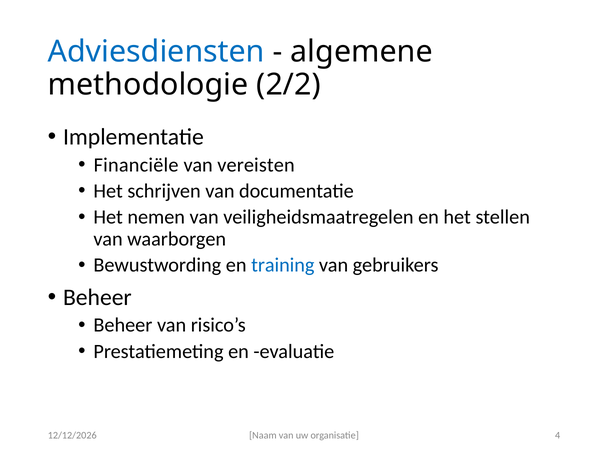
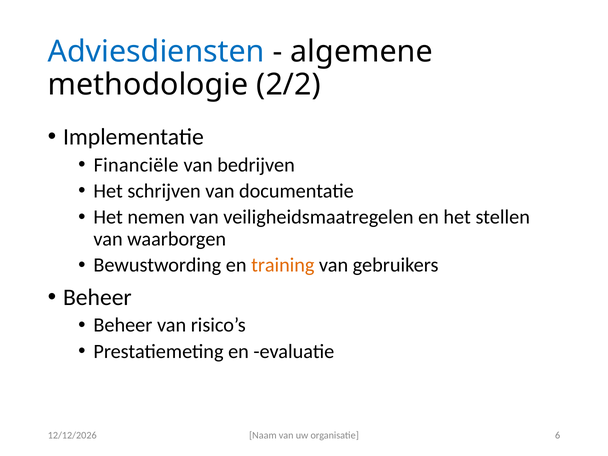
vereisten: vereisten -> bedrijven
training colour: blue -> orange
4: 4 -> 6
